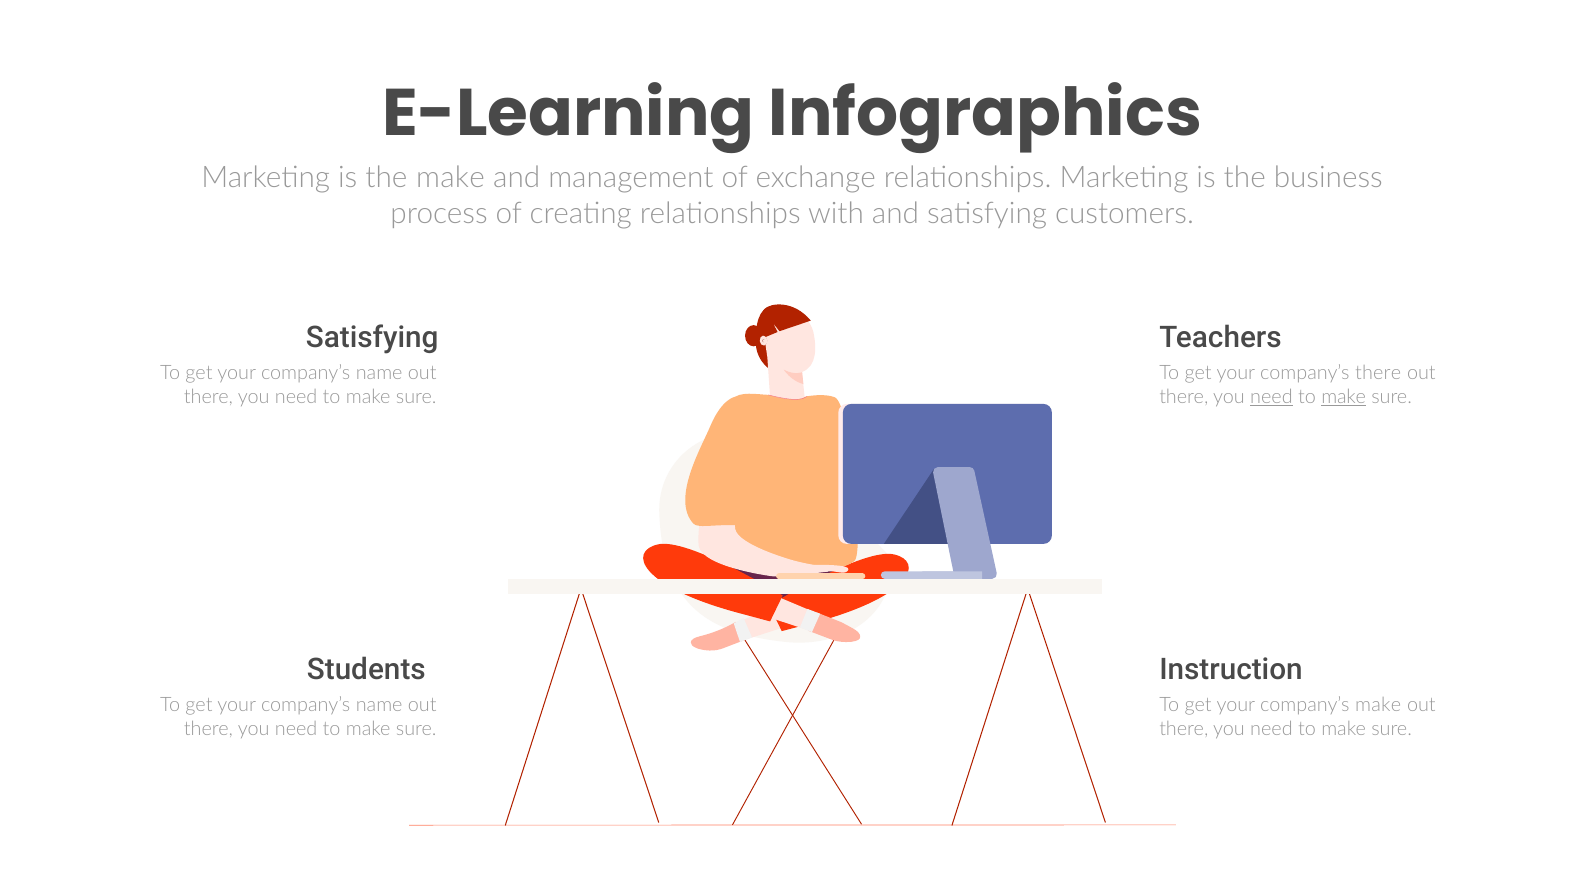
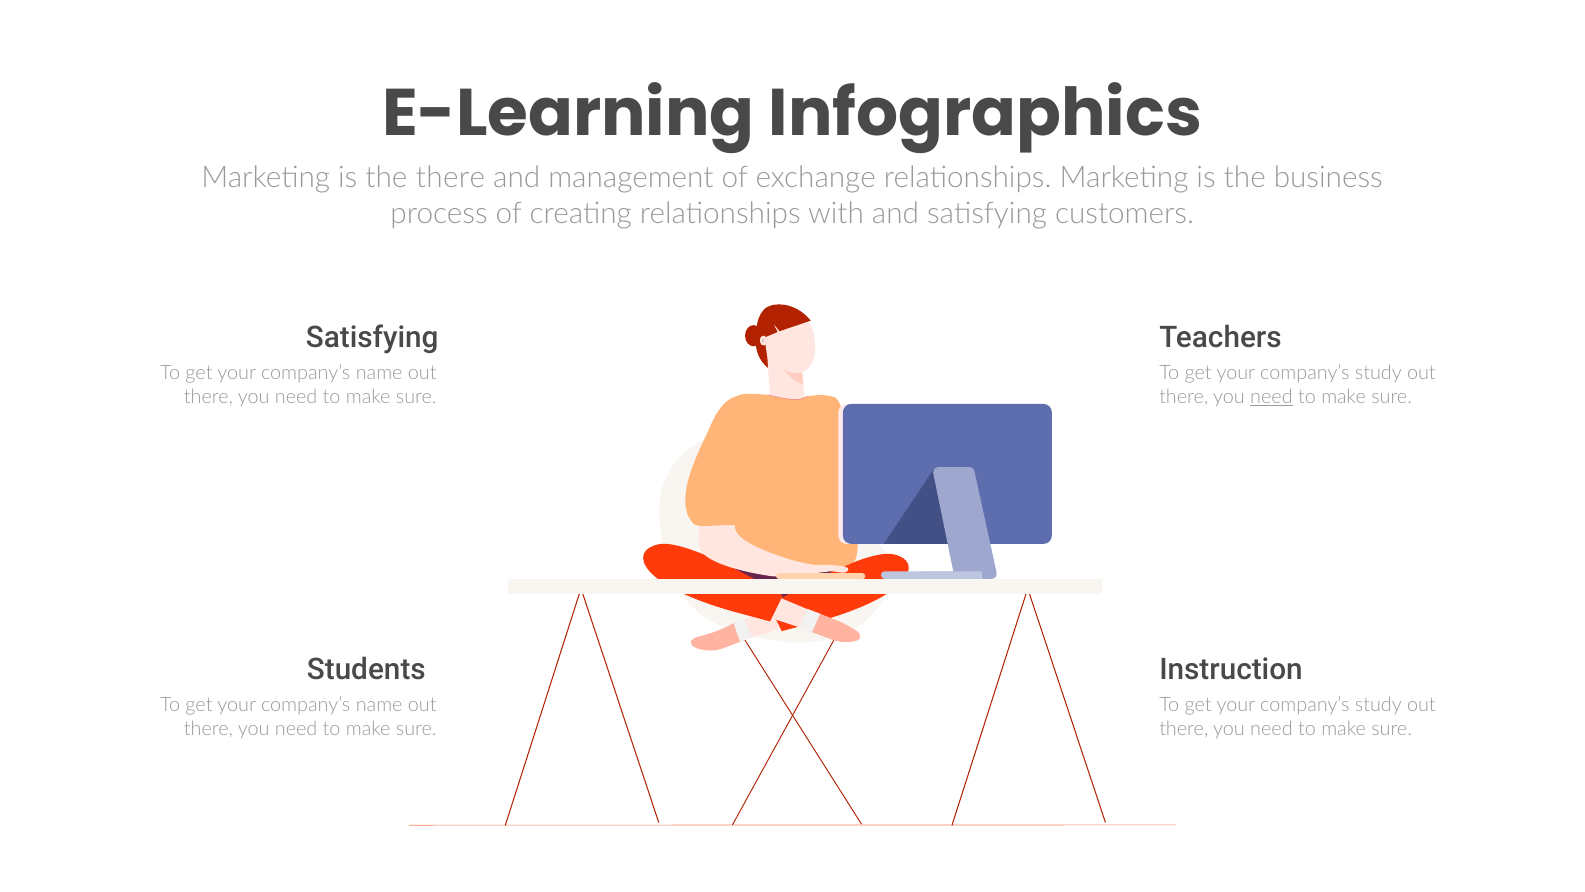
the make: make -> there
there at (1378, 373): there -> study
make at (1344, 397) underline: present -> none
make at (1378, 705): make -> study
